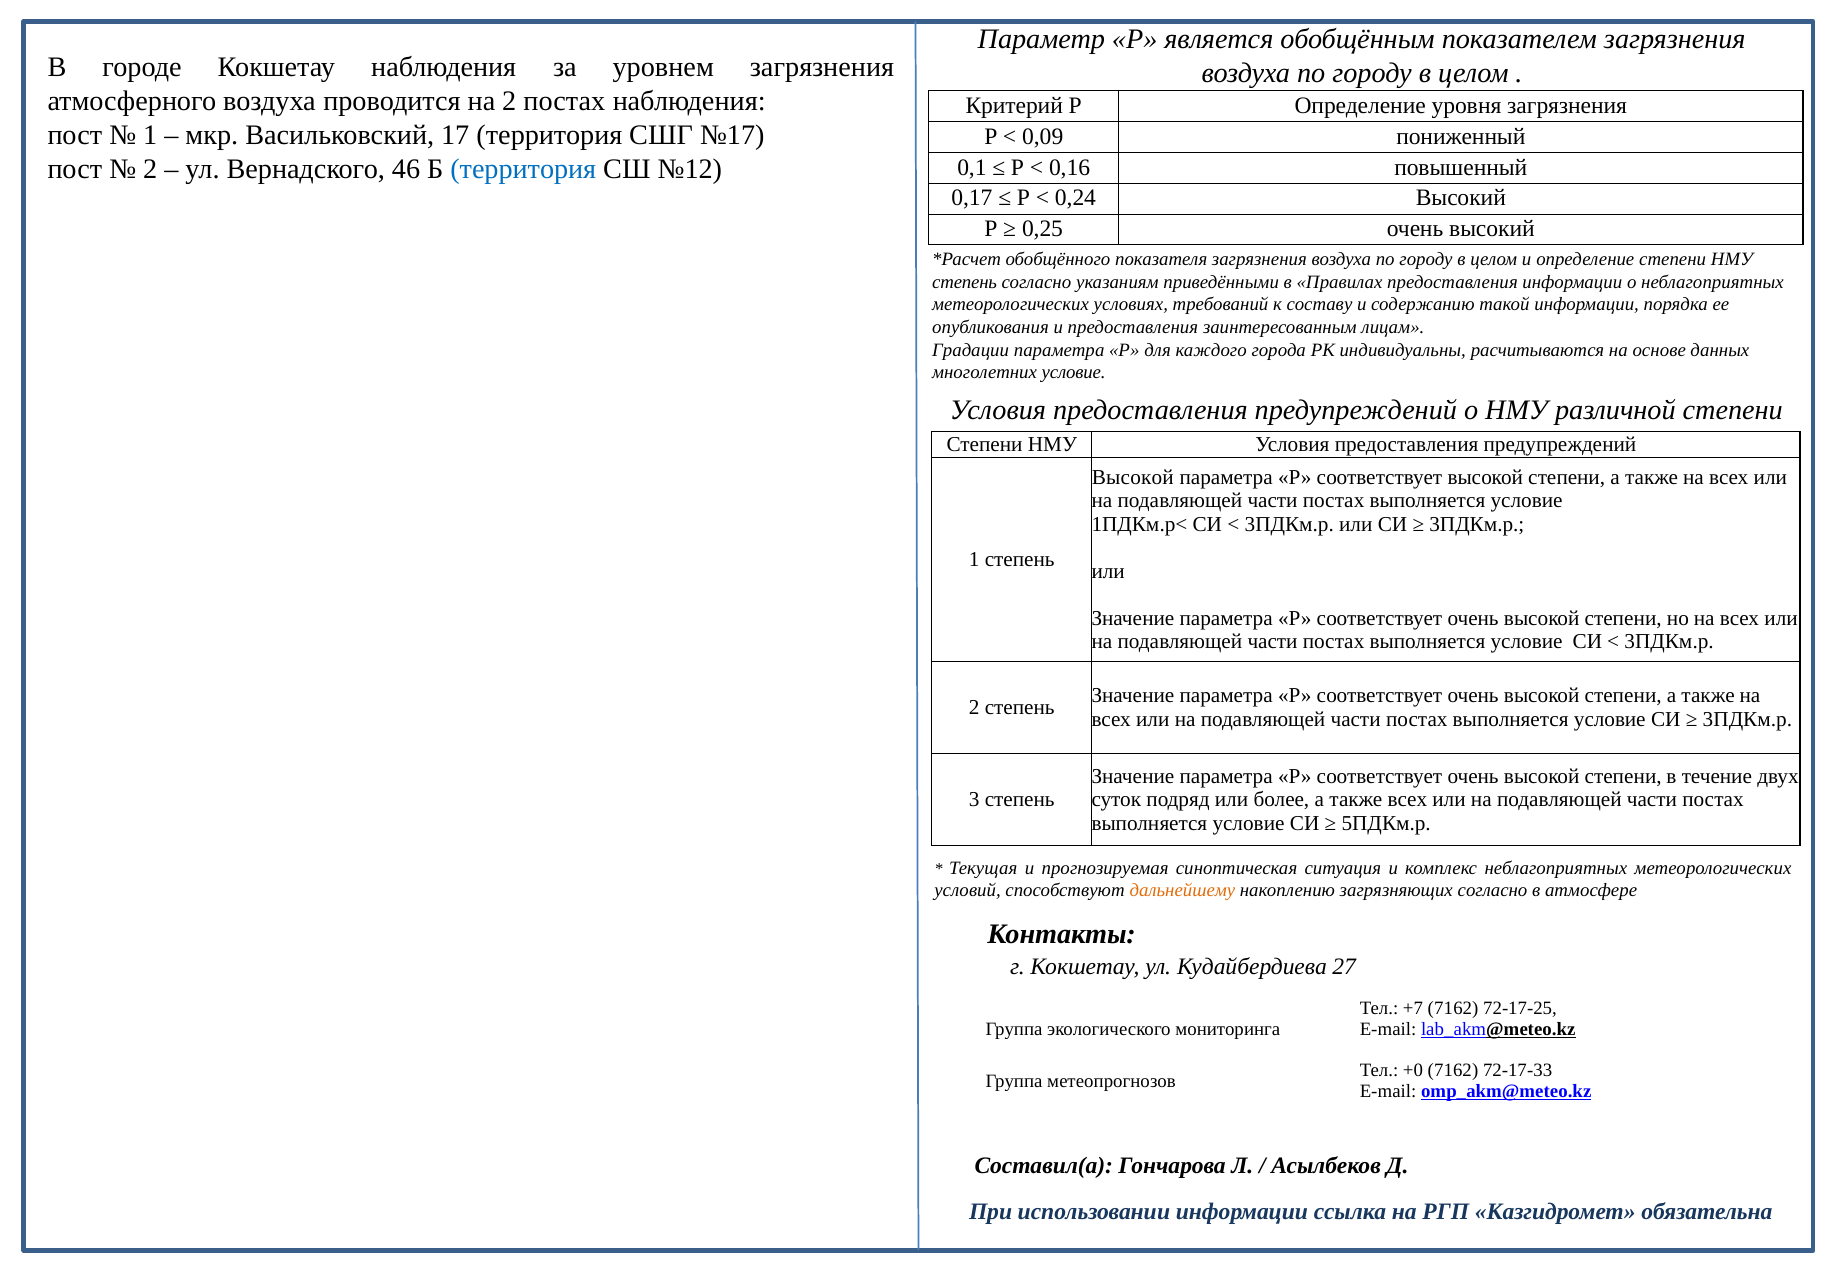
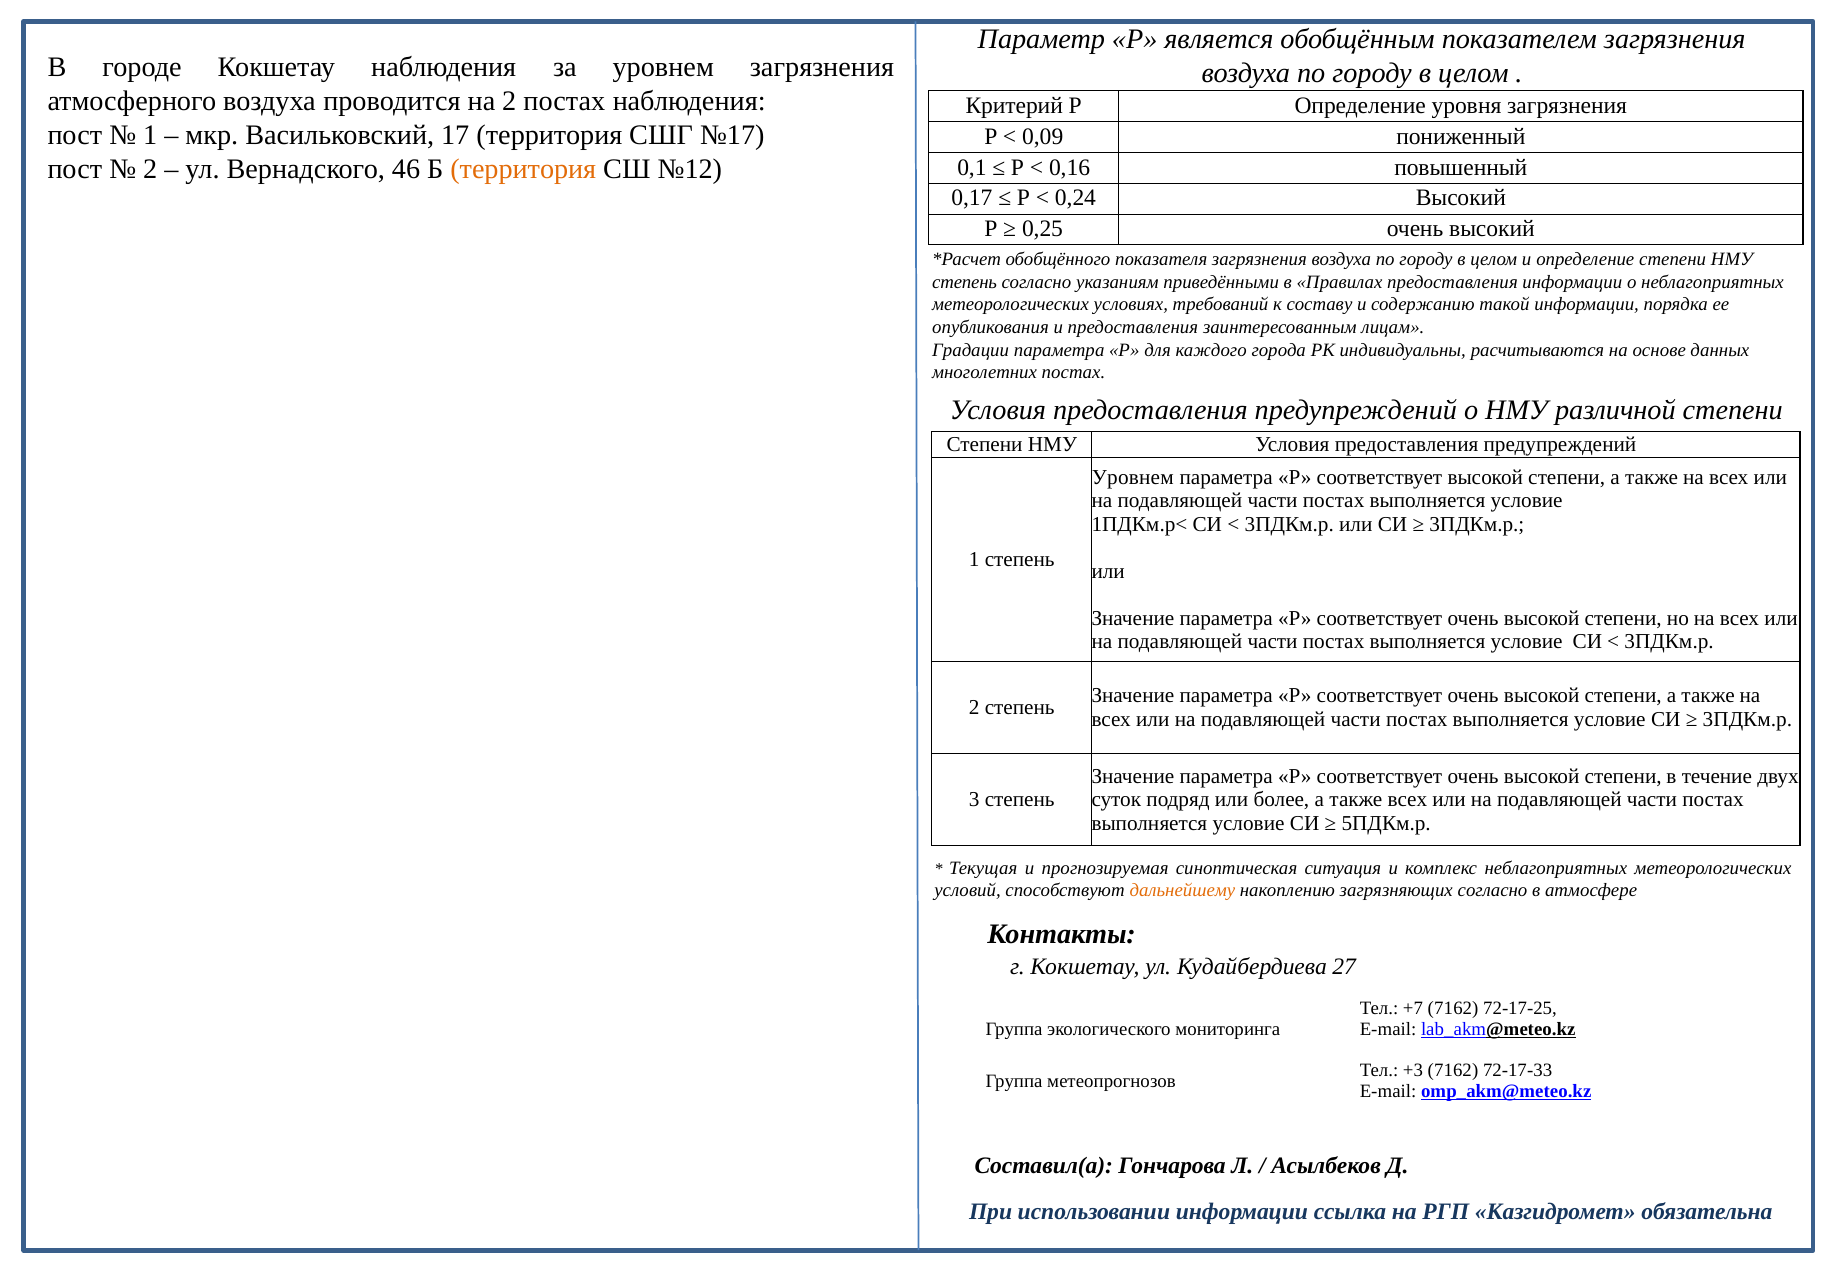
территория at (523, 169) colour: blue -> orange
многолетних условие: условие -> постах
Высокой at (1133, 477): Высокой -> Уровнем
+0: +0 -> +3
